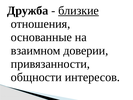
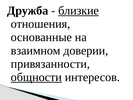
общности underline: none -> present
